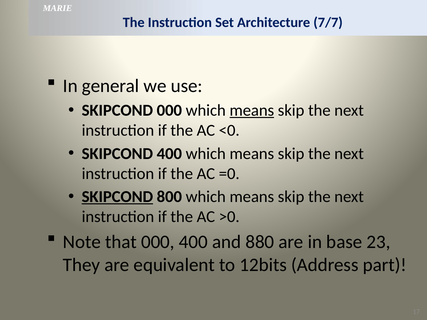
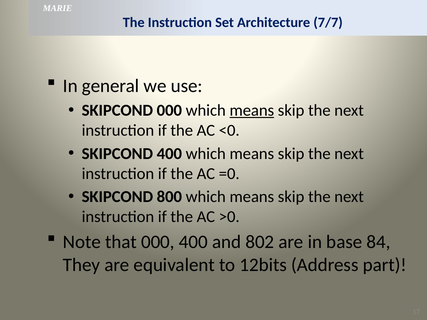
SKIPCOND at (117, 197) underline: present -> none
880: 880 -> 802
23: 23 -> 84
